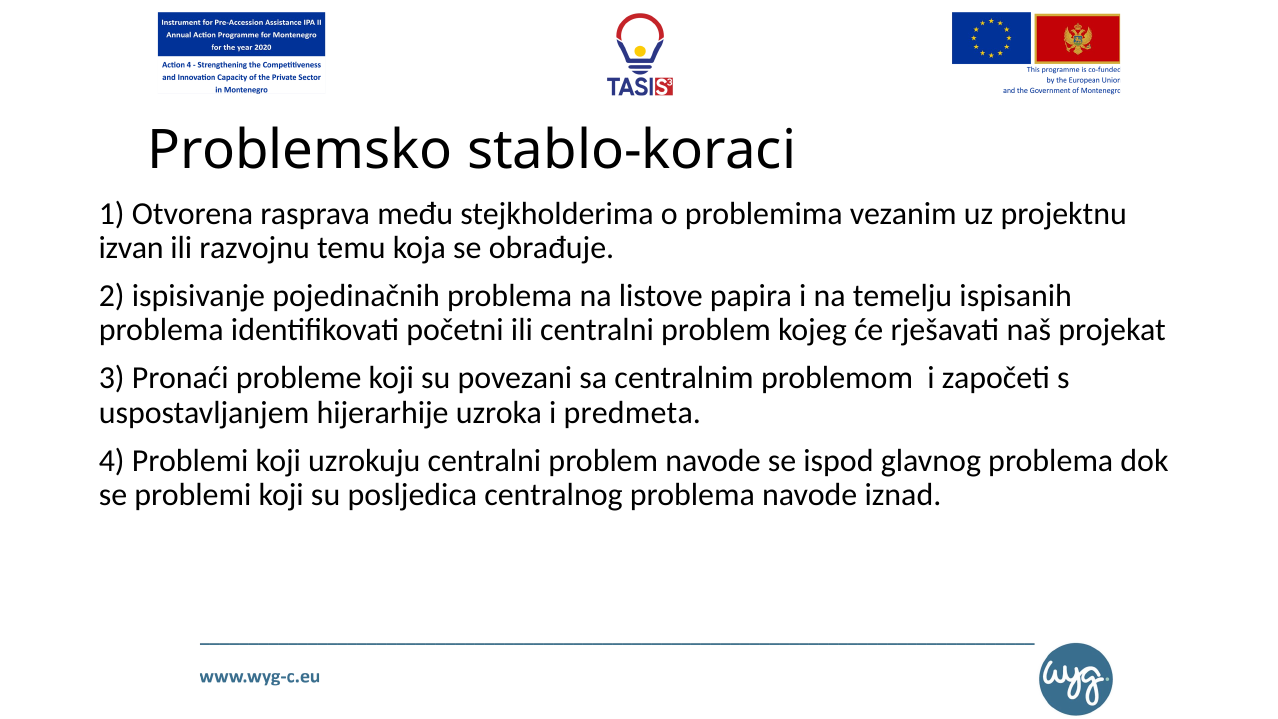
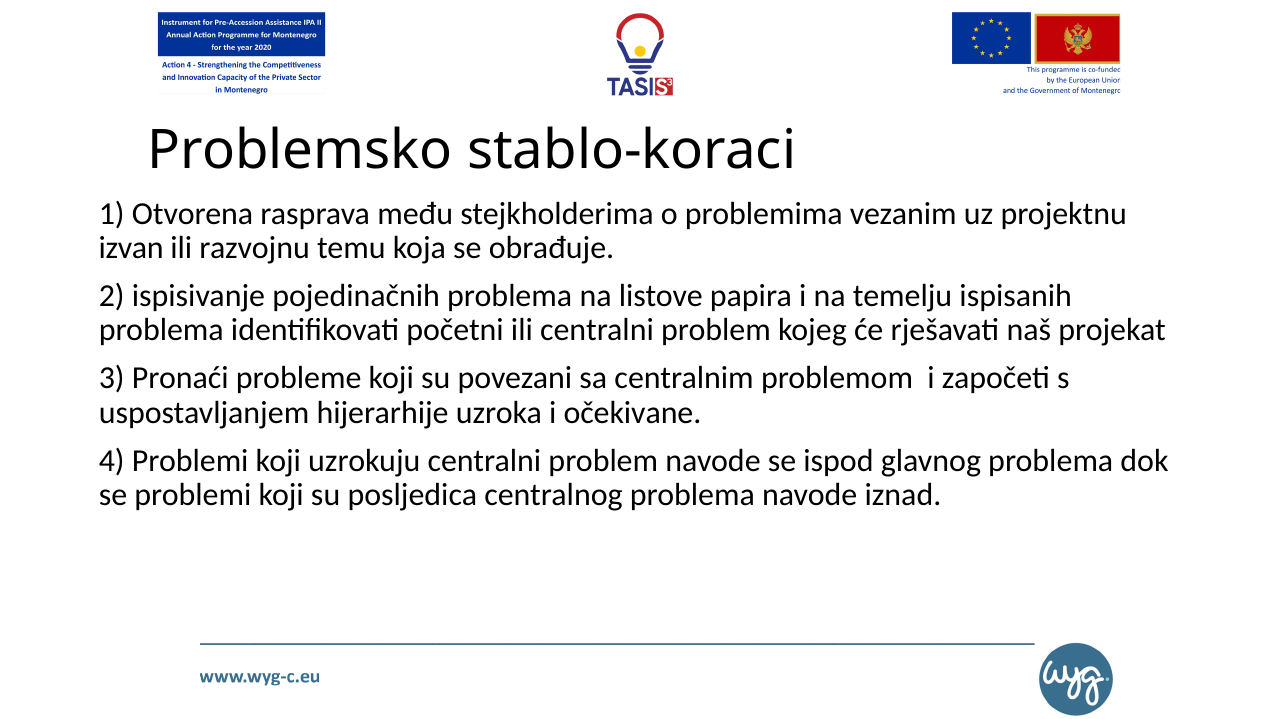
predmeta: predmeta -> očekivane
